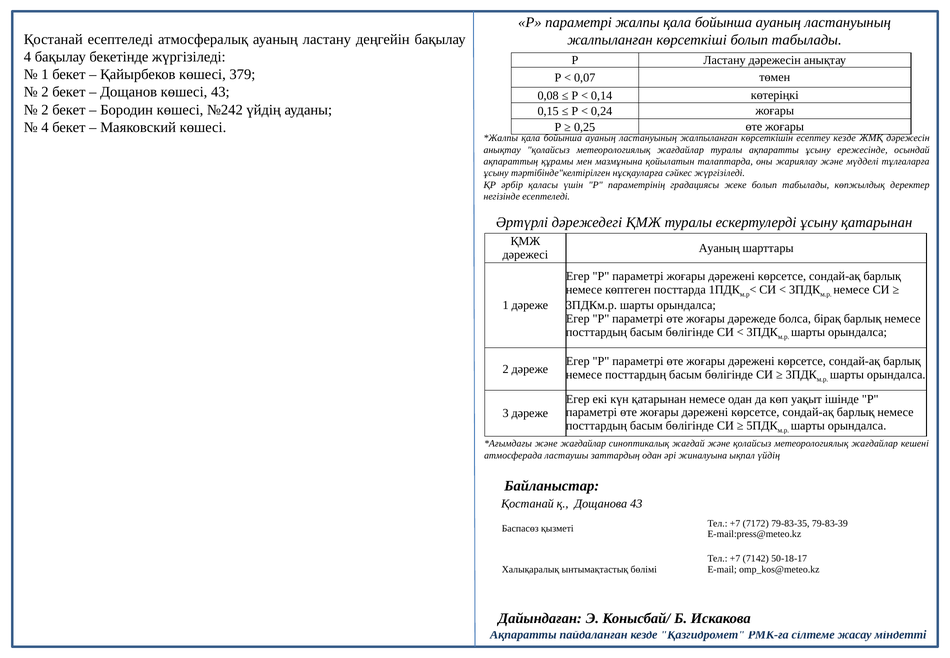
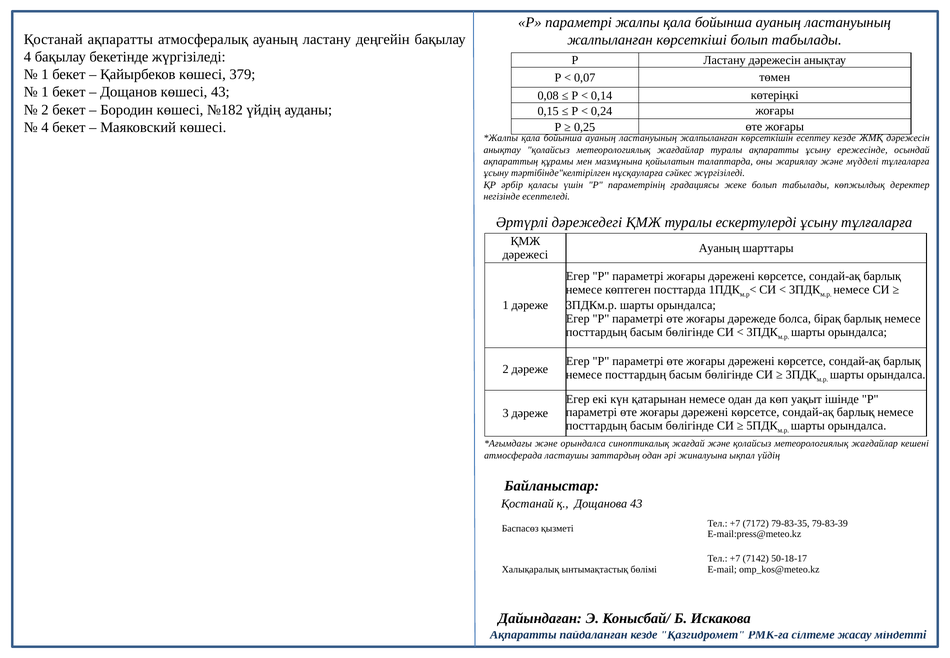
Қостанай есептеледі: есептеледі -> ақпаратты
2 at (45, 92): 2 -> 1
№242: №242 -> №182
ұсыну қатарынан: қатарынан -> тұлғаларға
және жағдайлар: жағдайлар -> орындалса
